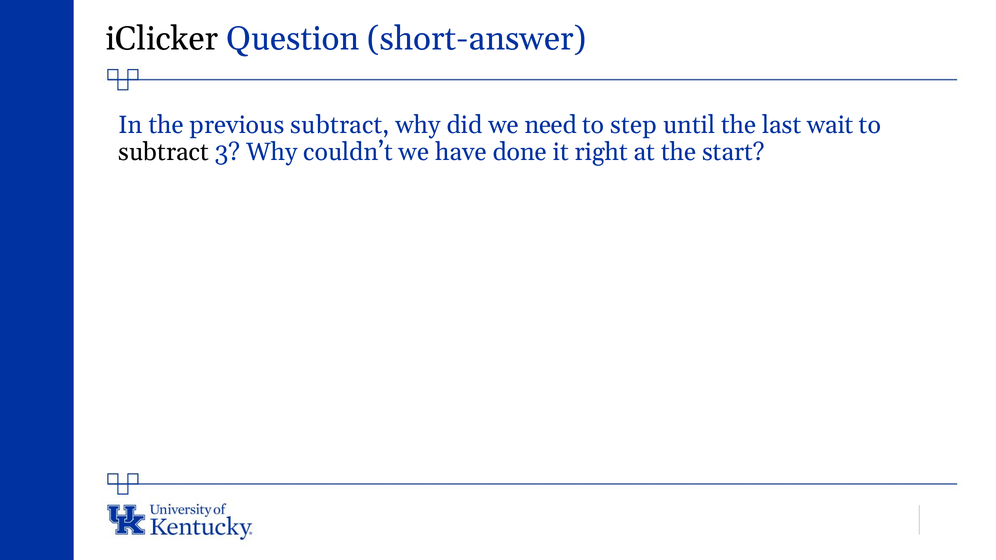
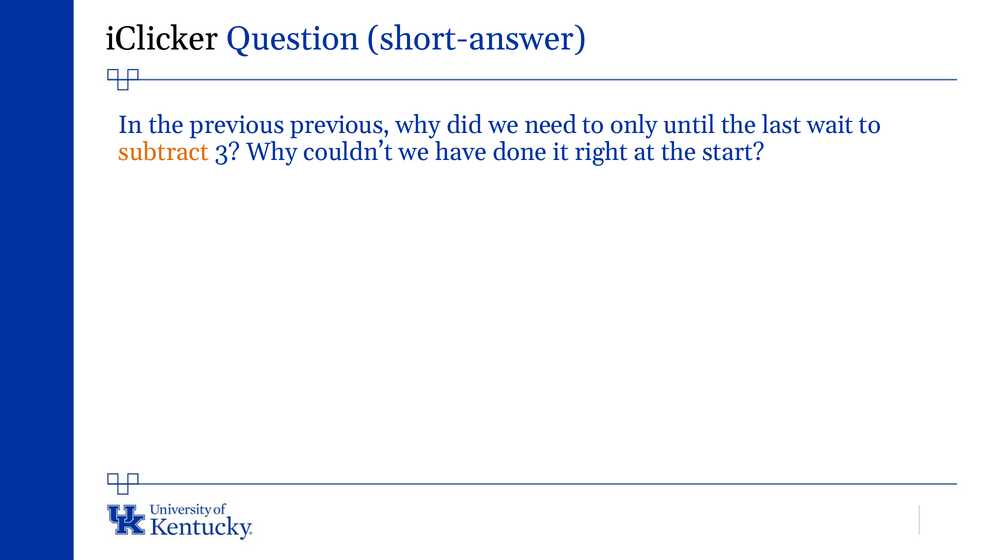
previous subtract: subtract -> previous
step: step -> only
subtract at (164, 152) colour: black -> orange
